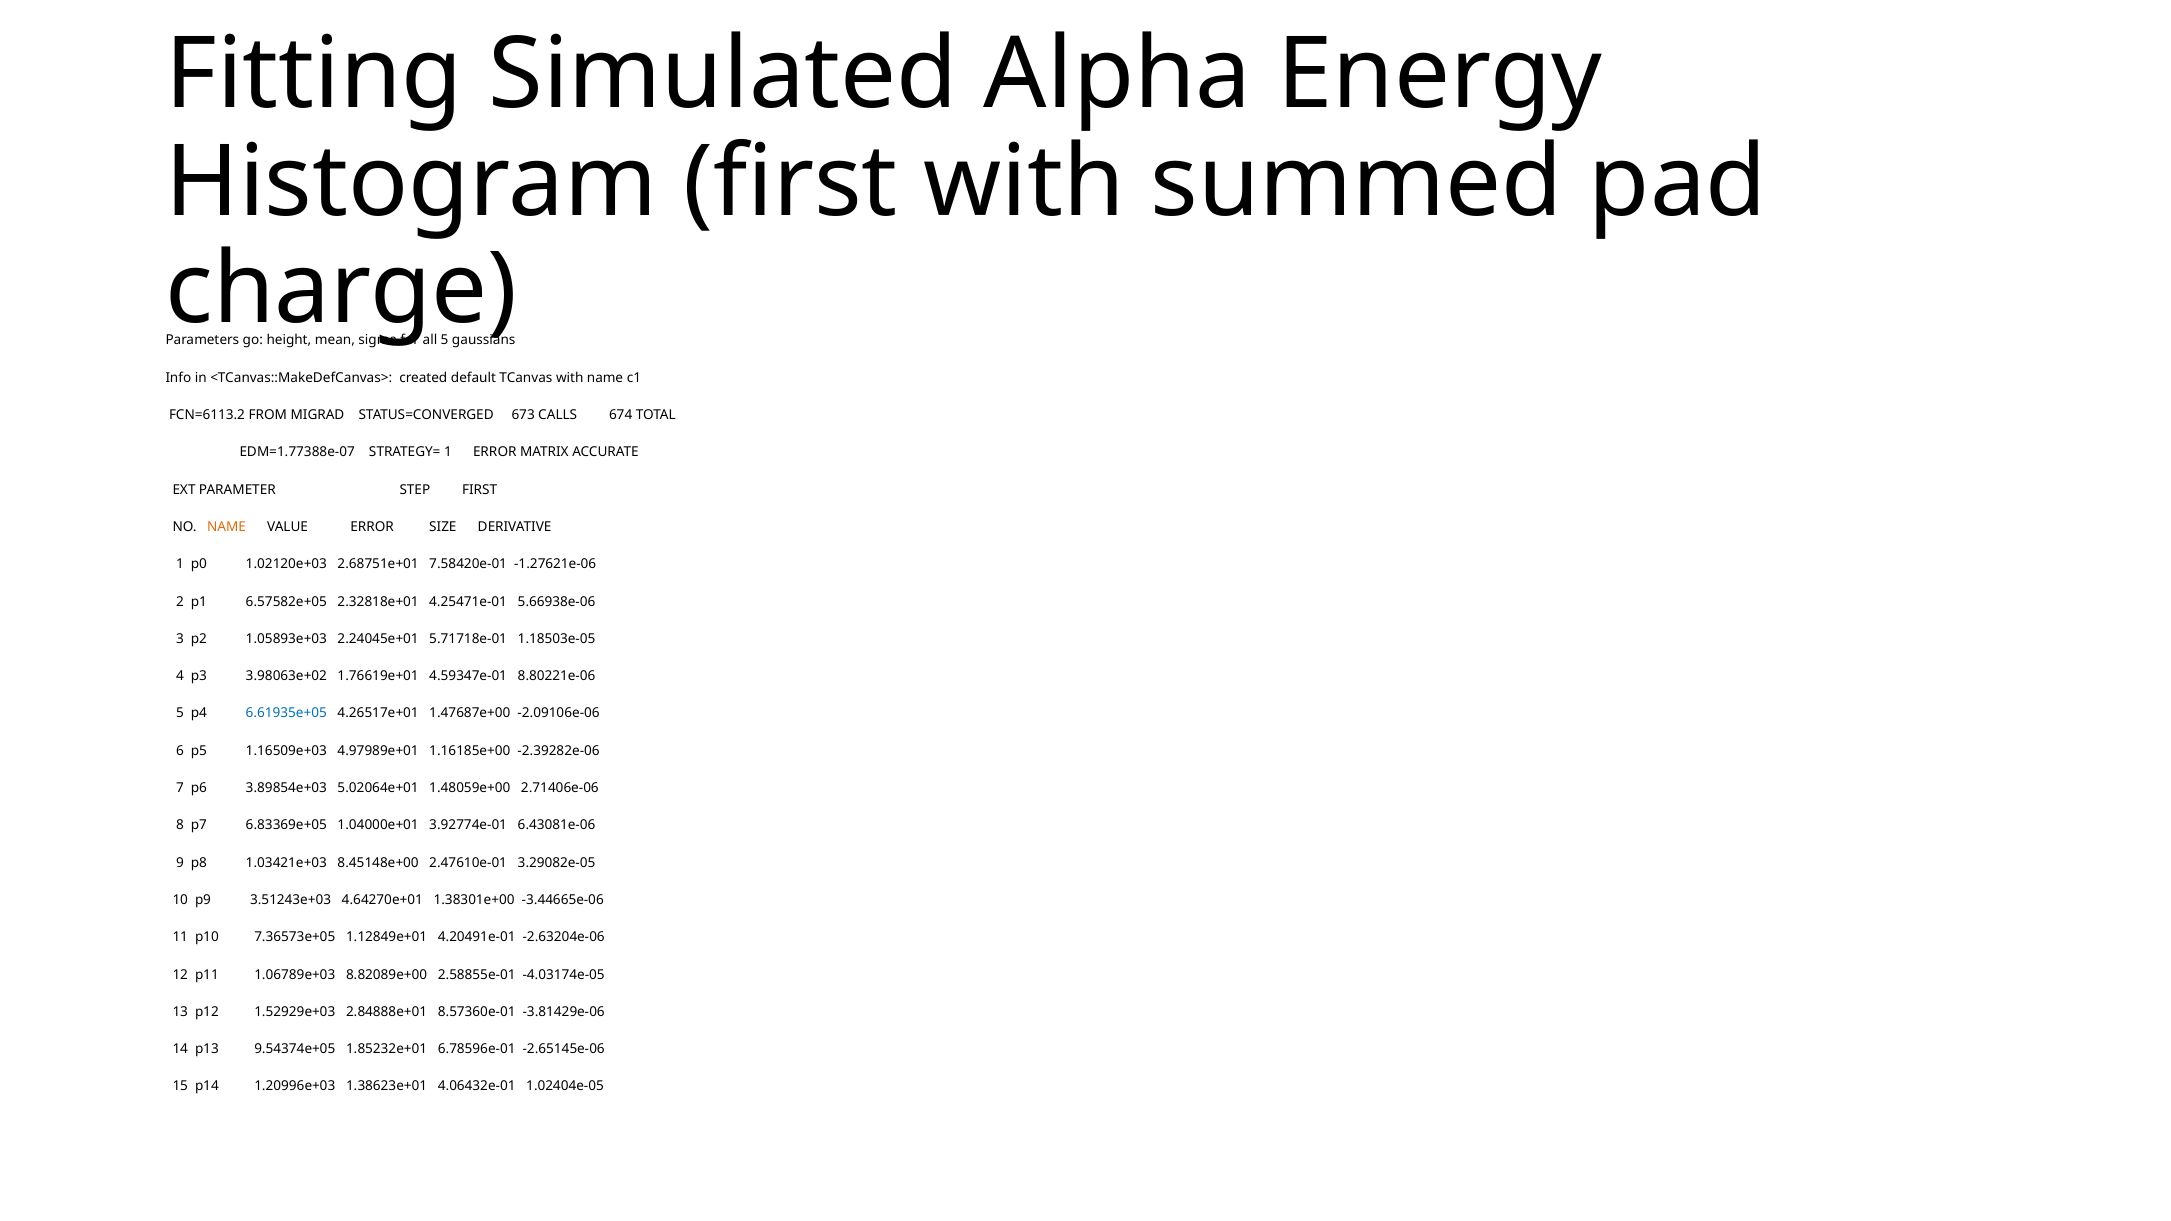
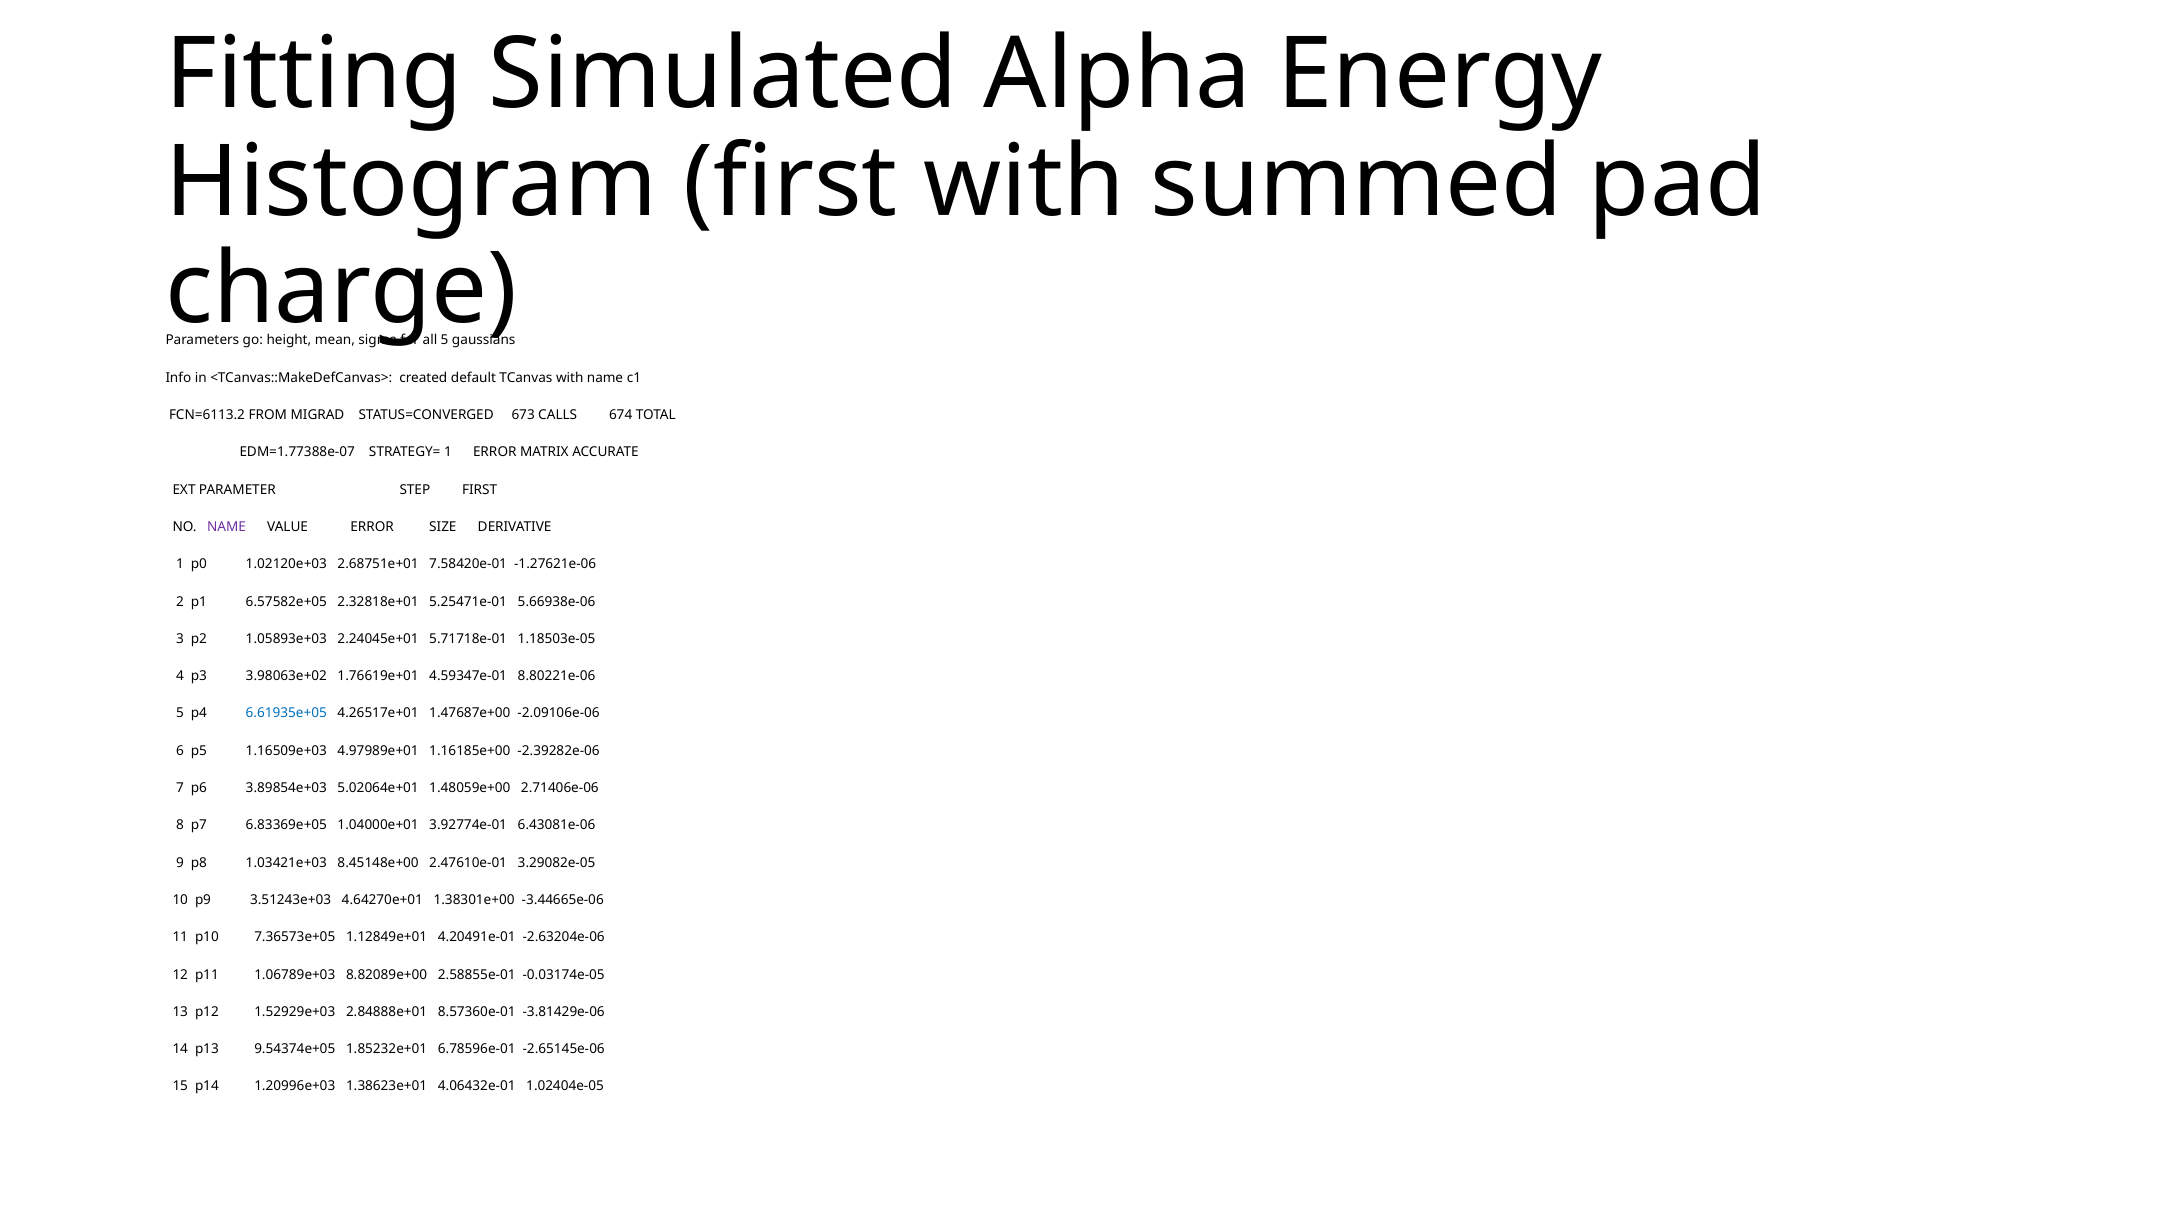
NAME at (227, 527) colour: orange -> purple
4.25471e-01: 4.25471e-01 -> 5.25471e-01
-4.03174e-05: -4.03174e-05 -> -0.03174e-05
